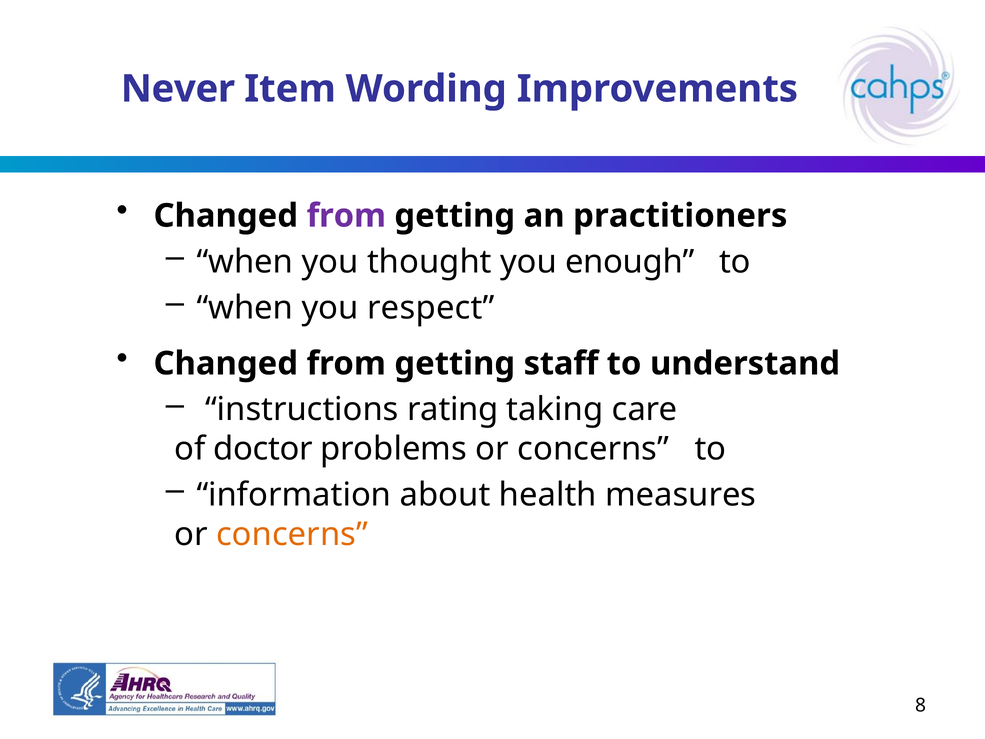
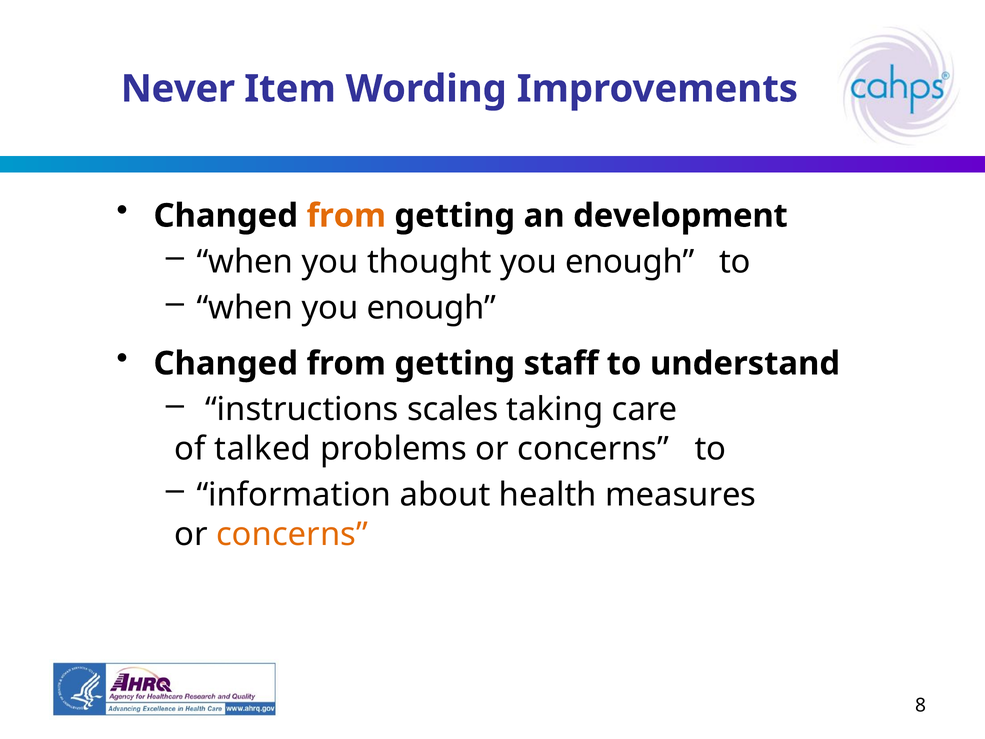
from at (346, 216) colour: purple -> orange
practitioners: practitioners -> development
when you respect: respect -> enough
rating: rating -> scales
doctor: doctor -> talked
